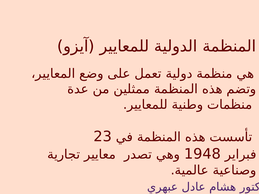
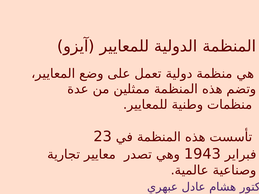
1948: 1948 -> 1943
